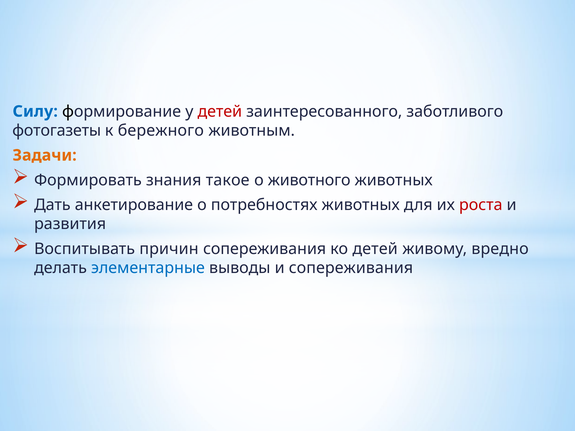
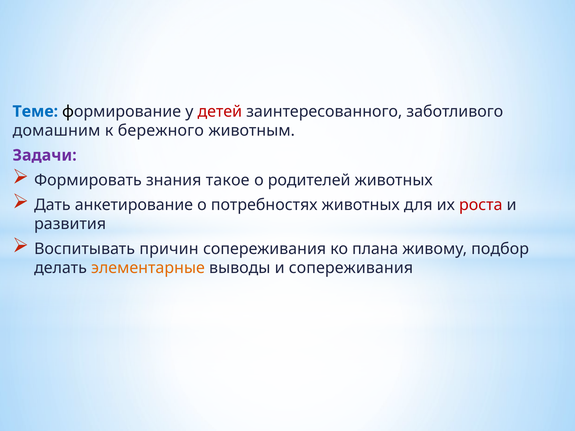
Силу: Силу -> Теме
фотогазеты: фотогазеты -> домашним
Задачи colour: orange -> purple
животного: животного -> родителей
ко детей: детей -> плана
вредно: вредно -> подбор
элементарные colour: blue -> orange
